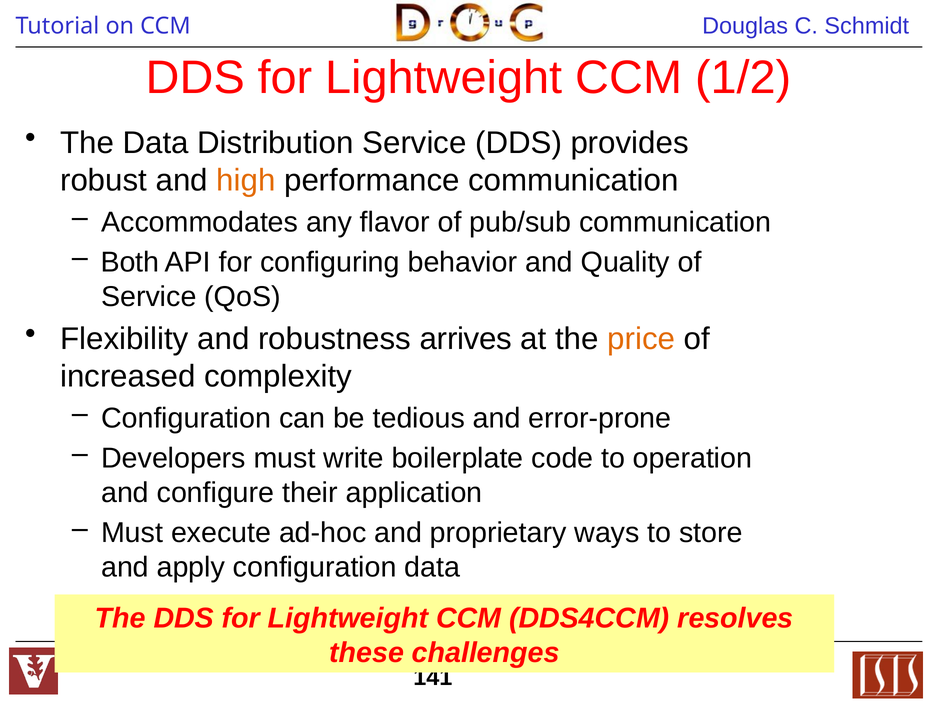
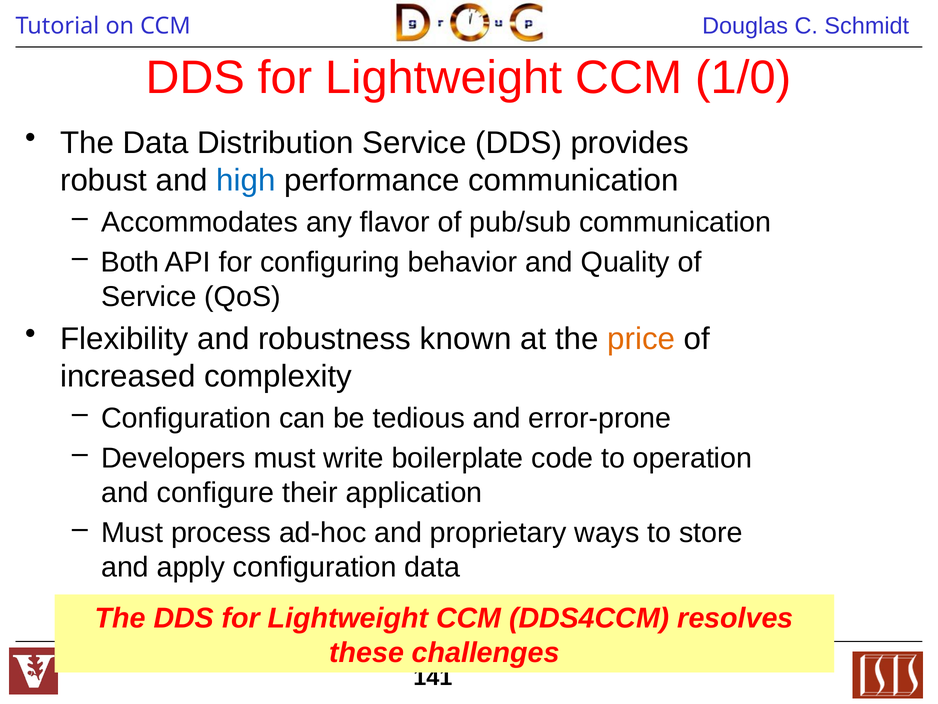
1/2: 1/2 -> 1/0
high colour: orange -> blue
arrives: arrives -> known
execute: execute -> process
